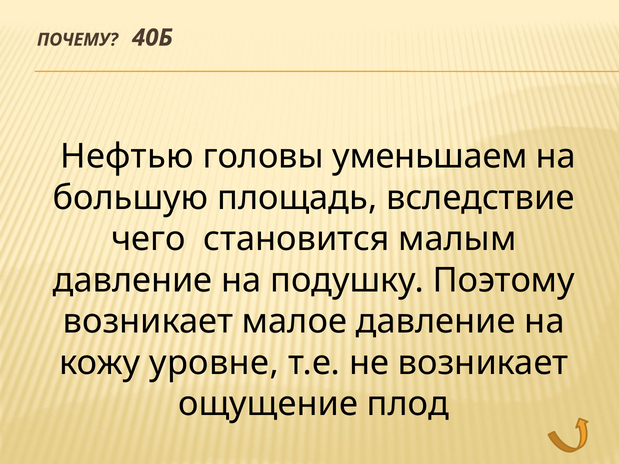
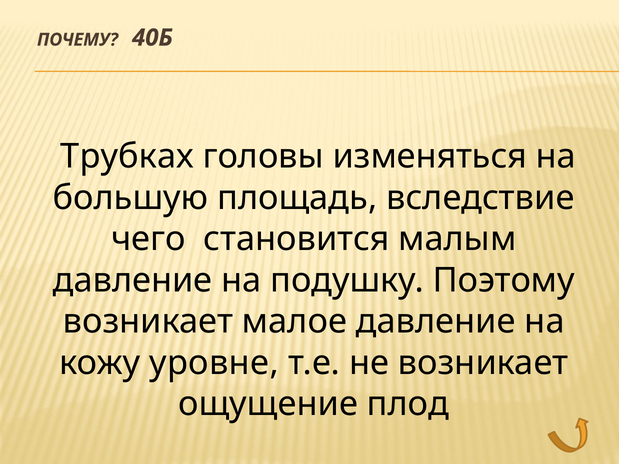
Нефтью: Нефтью -> Трубках
уменьшаем: уменьшаем -> изменяться
